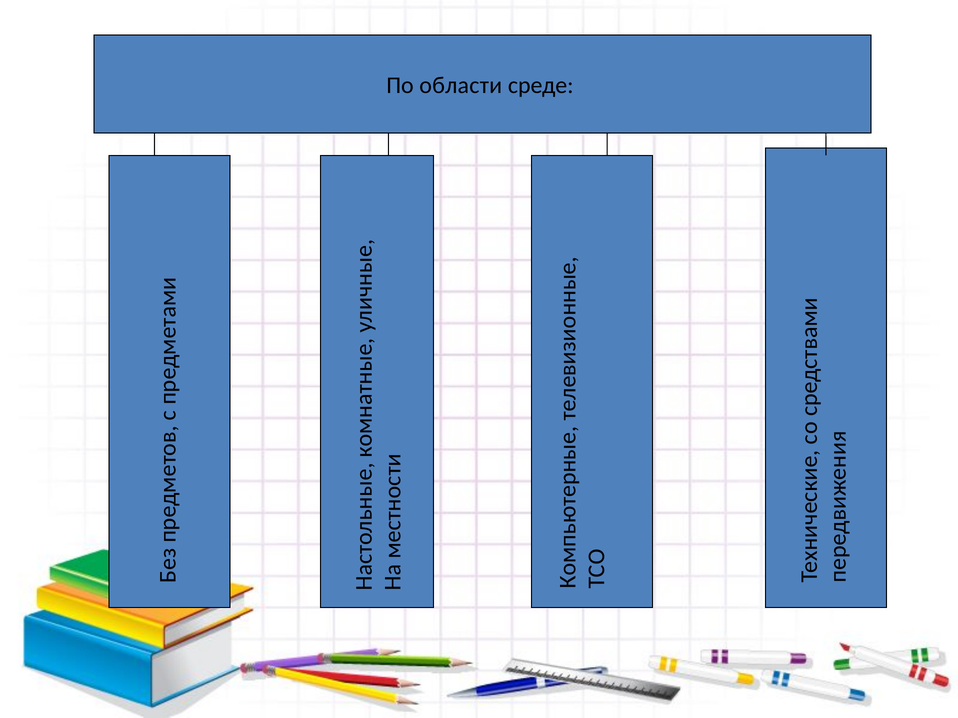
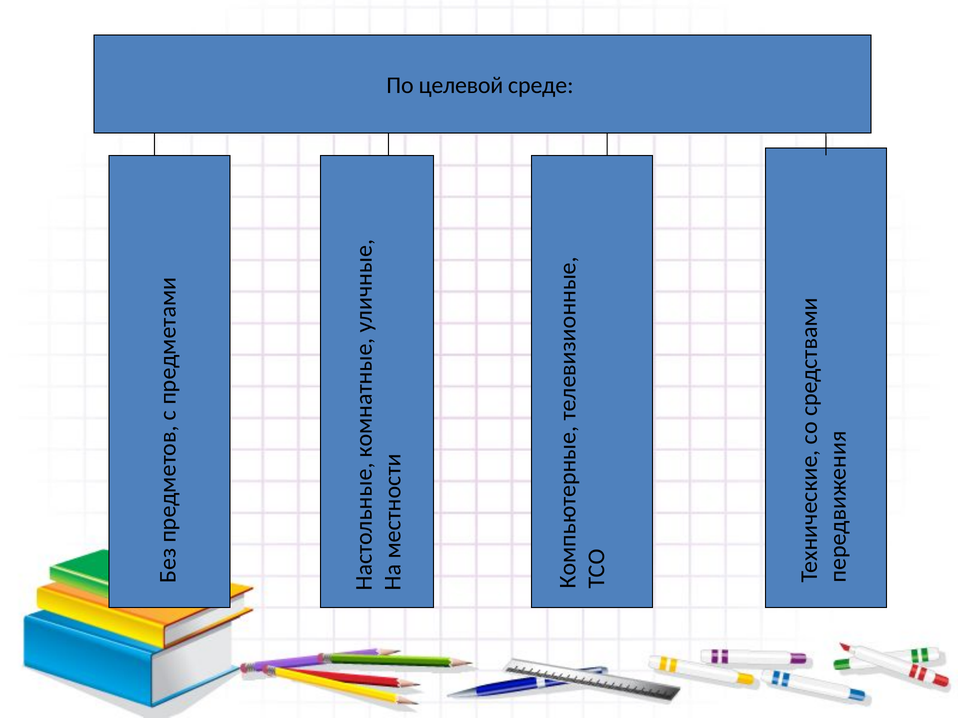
области: области -> целевой
